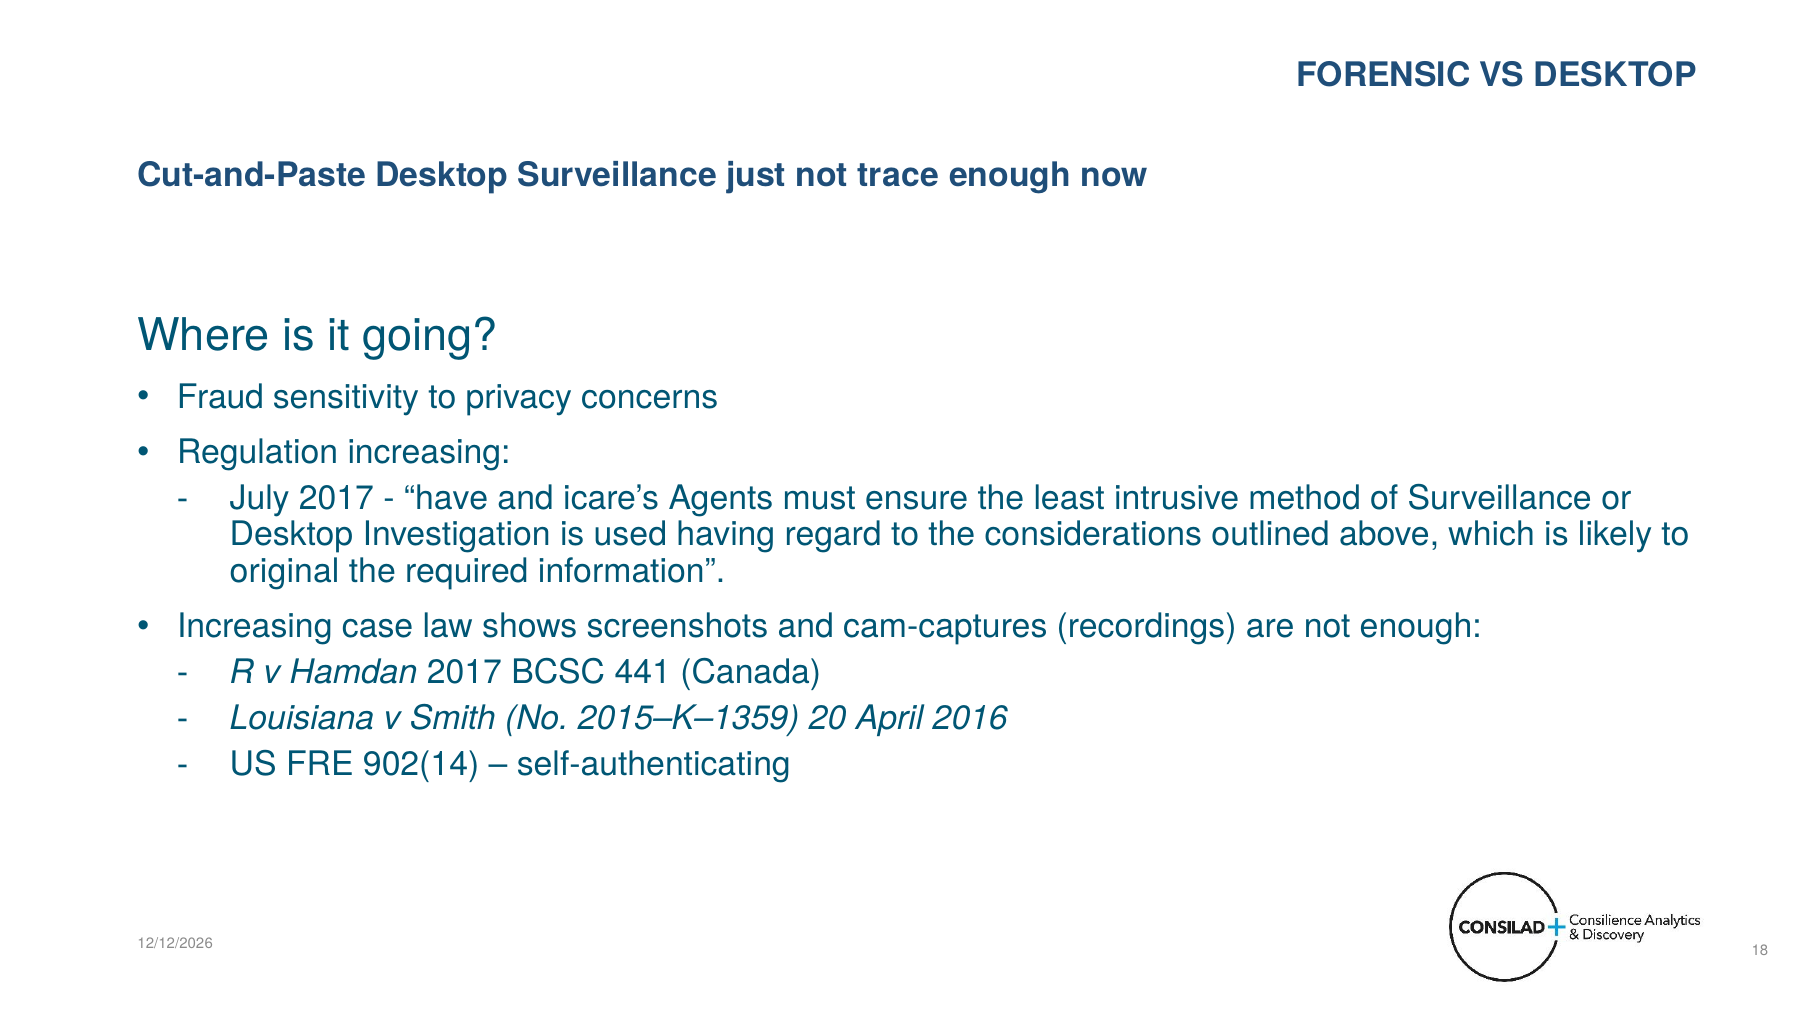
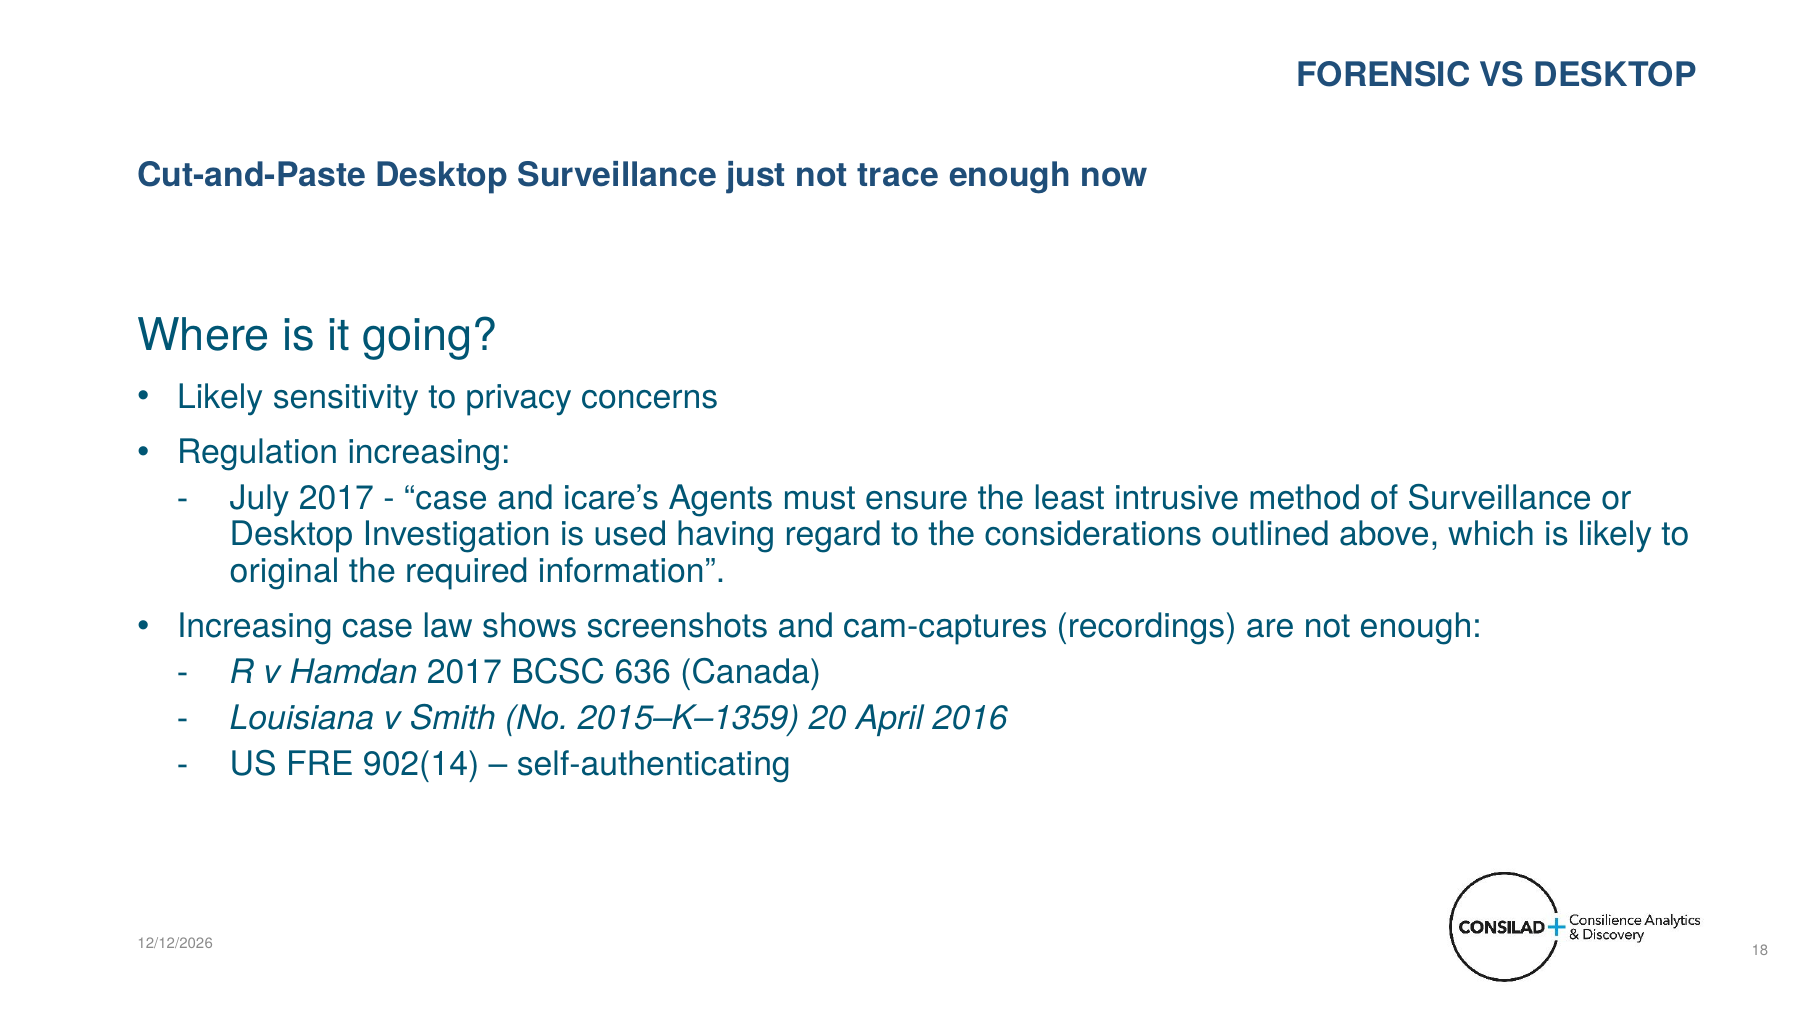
Fraud at (220, 397): Fraud -> Likely
have at (446, 498): have -> case
441: 441 -> 636
